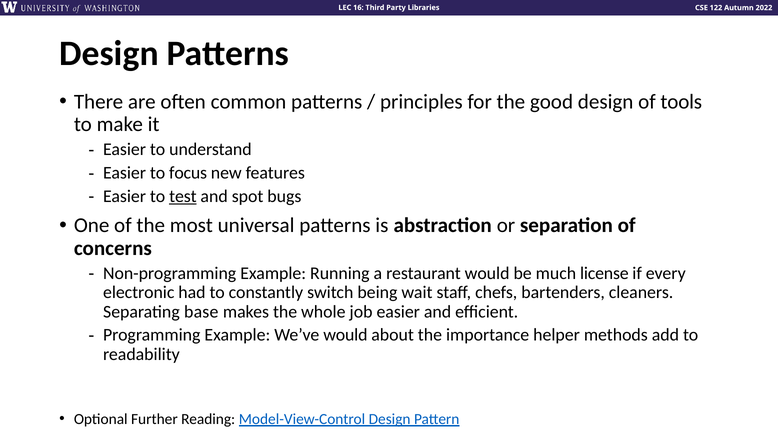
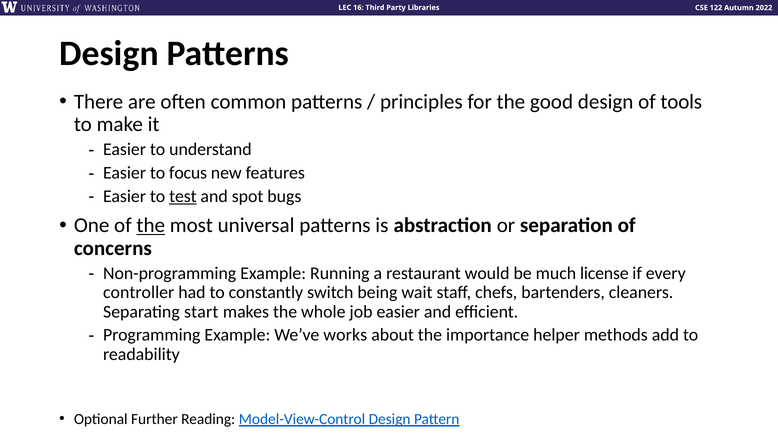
the at (151, 225) underline: none -> present
electronic: electronic -> controller
base: base -> start
We’ve would: would -> works
